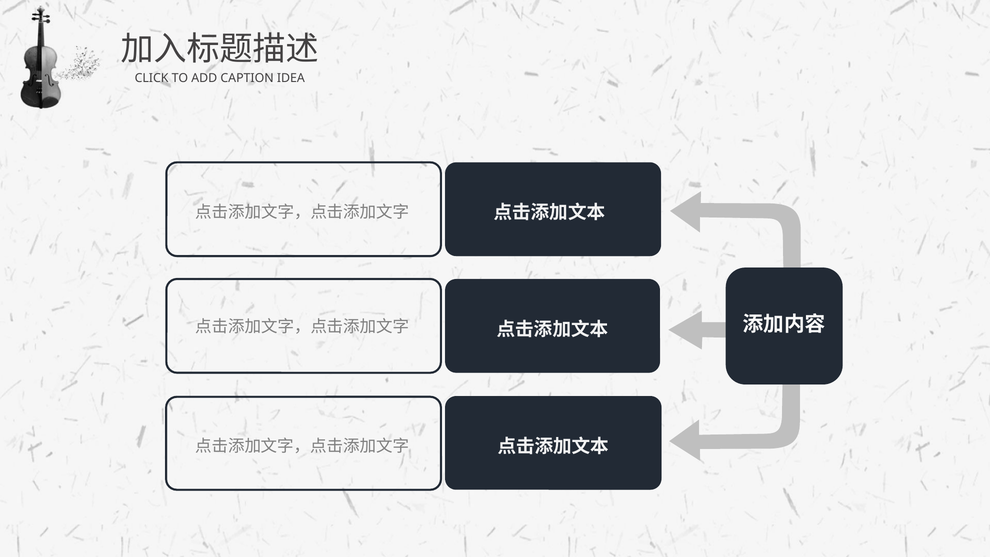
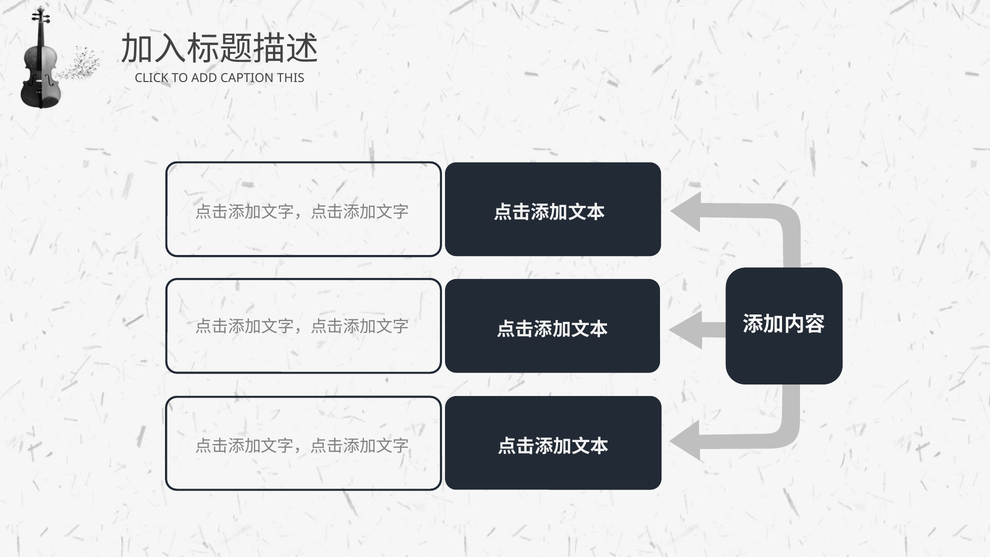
IDEA: IDEA -> THIS
